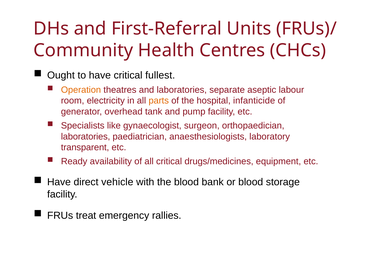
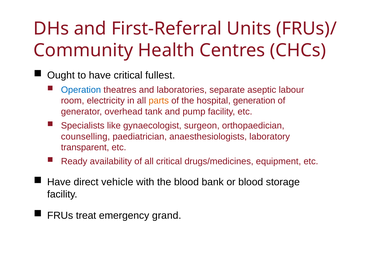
Operation colour: orange -> blue
infanticide: infanticide -> generation
laboratories at (86, 137): laboratories -> counselling
rallies: rallies -> grand
